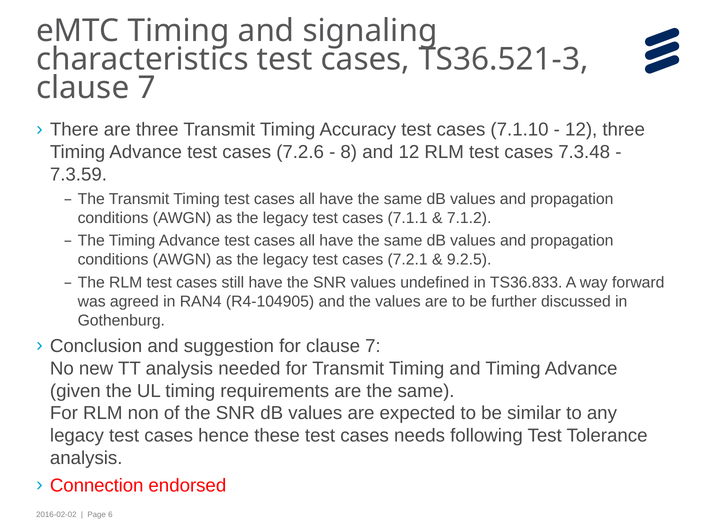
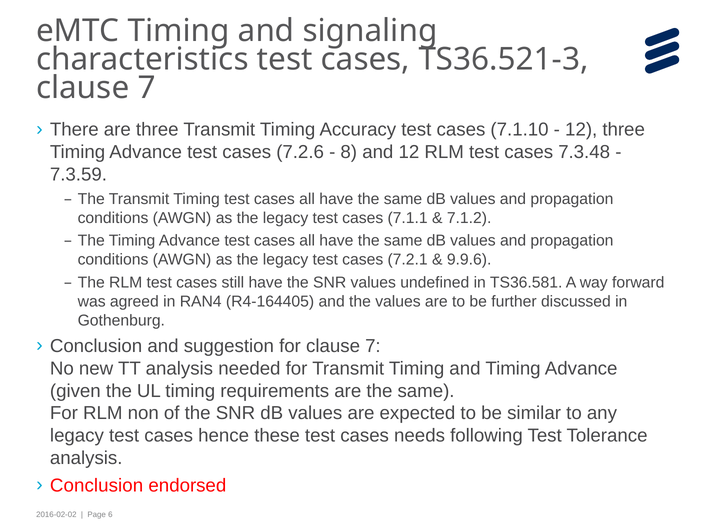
9.2.5: 9.2.5 -> 9.9.6
TS36.833: TS36.833 -> TS36.581
R4-104905: R4-104905 -> R4-164405
Connection at (97, 485): Connection -> Conclusion
